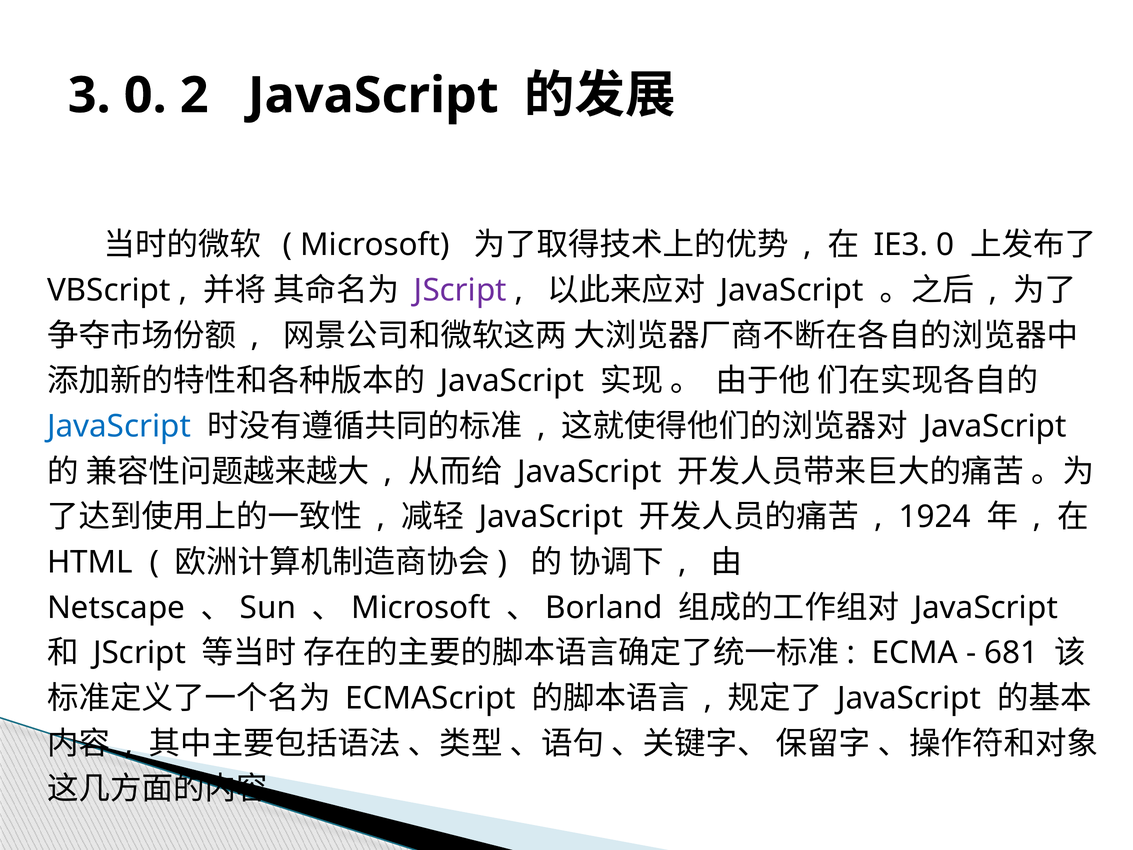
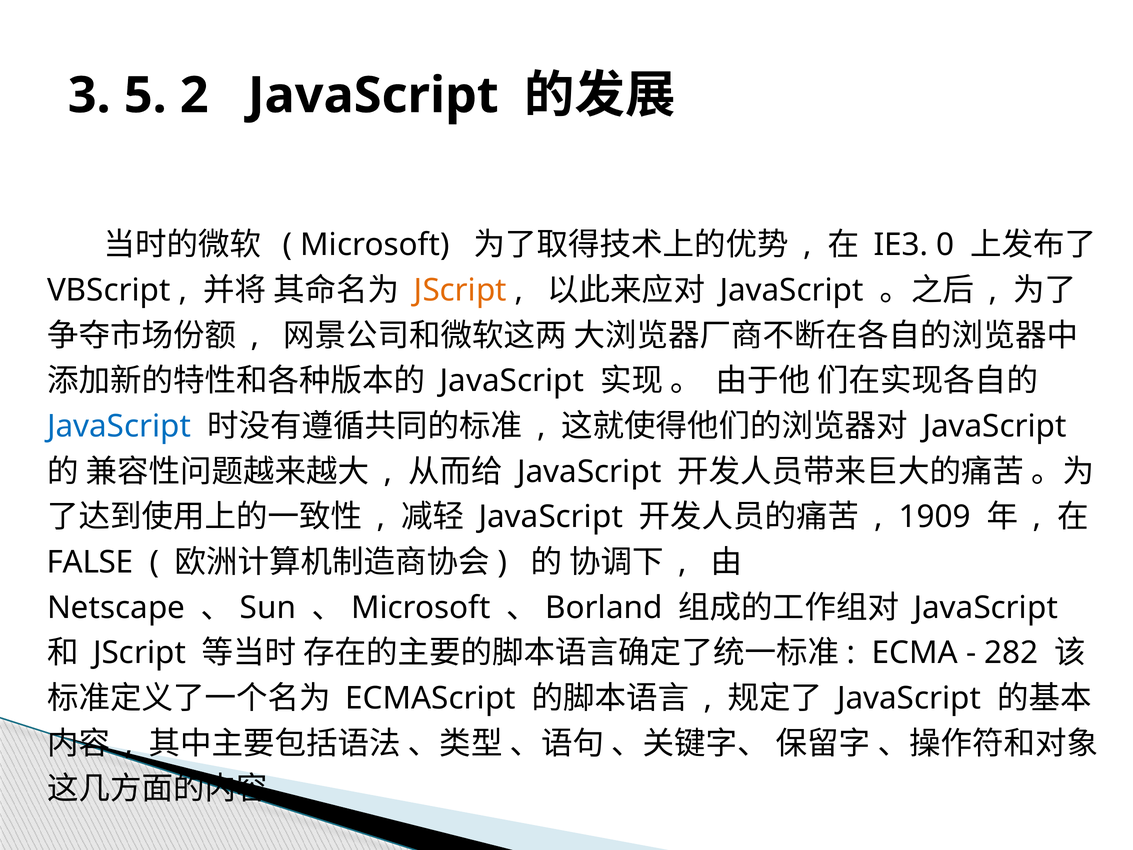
3 0: 0 -> 5
JScript at (460, 290) colour: purple -> orange
1924: 1924 -> 1909
HTML: HTML -> FALSE
681: 681 -> 282
